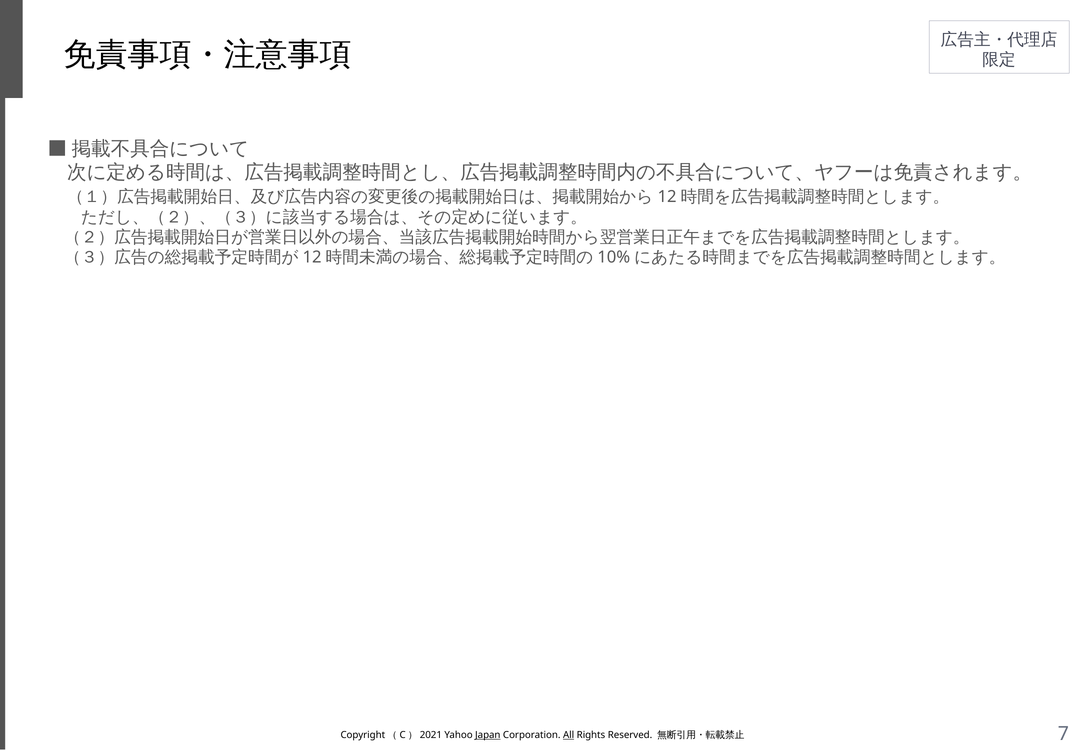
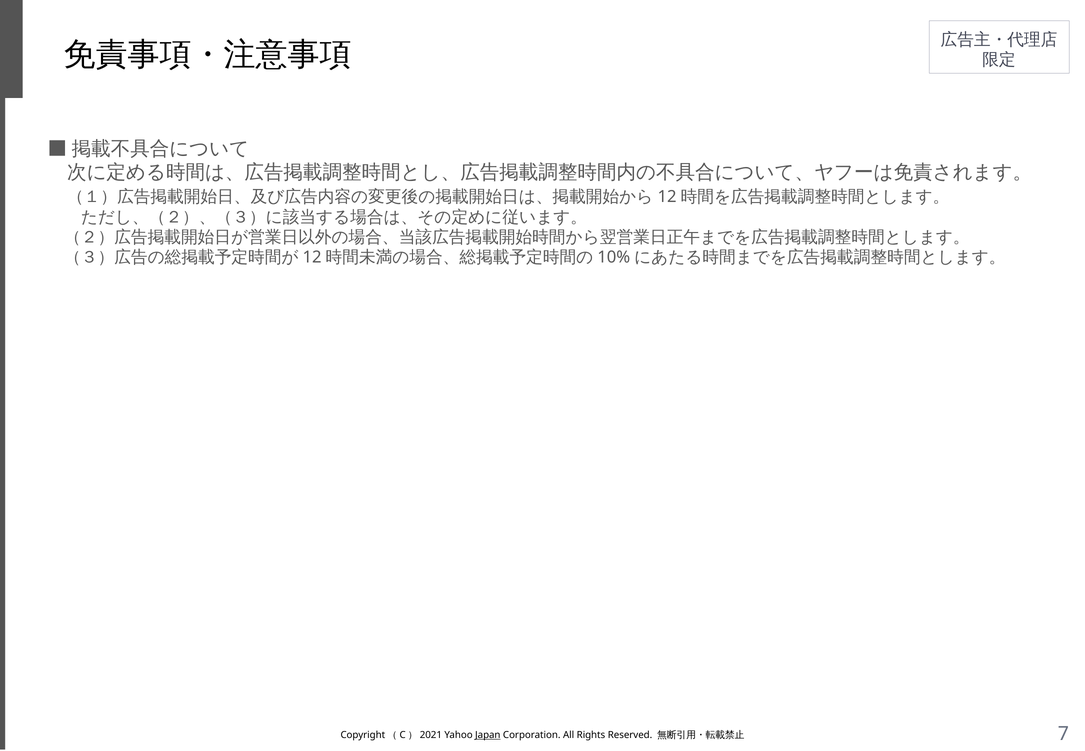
All underline: present -> none
